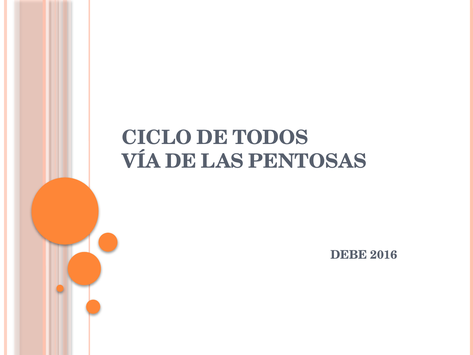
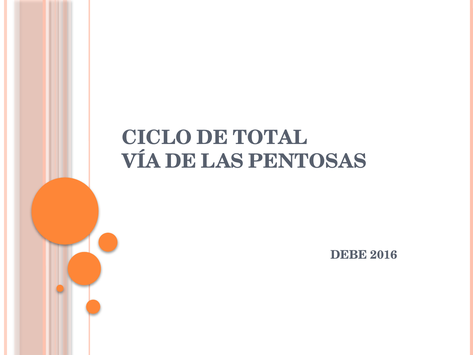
TODOS: TODOS -> TOTAL
